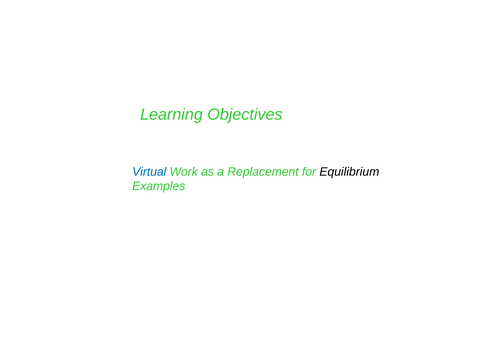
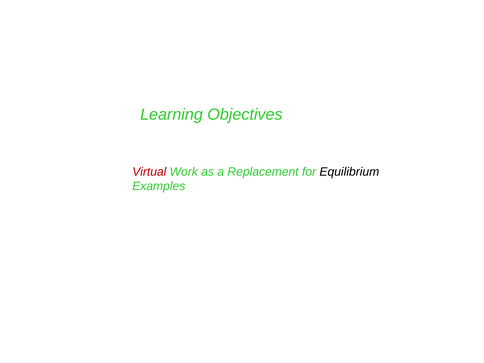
Virtual colour: blue -> red
